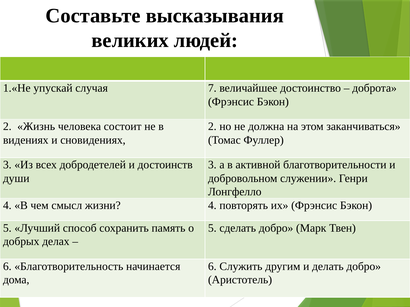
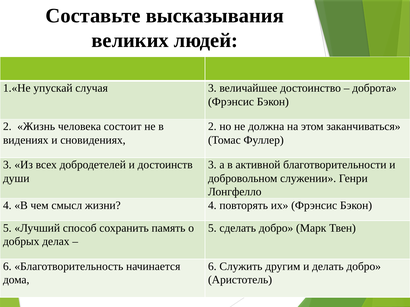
случая 7: 7 -> 3
